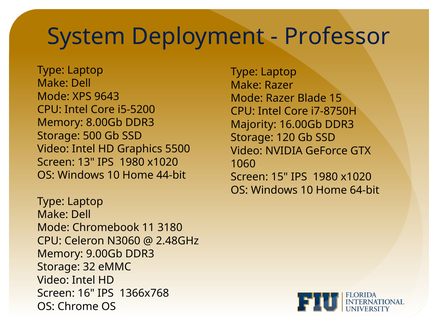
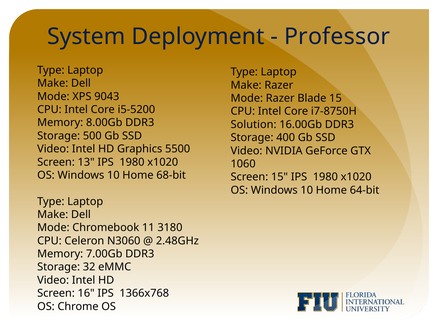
9643: 9643 -> 9043
Majority: Majority -> Solution
120: 120 -> 400
44-bit: 44-bit -> 68-bit
9.00Gb: 9.00Gb -> 7.00Gb
